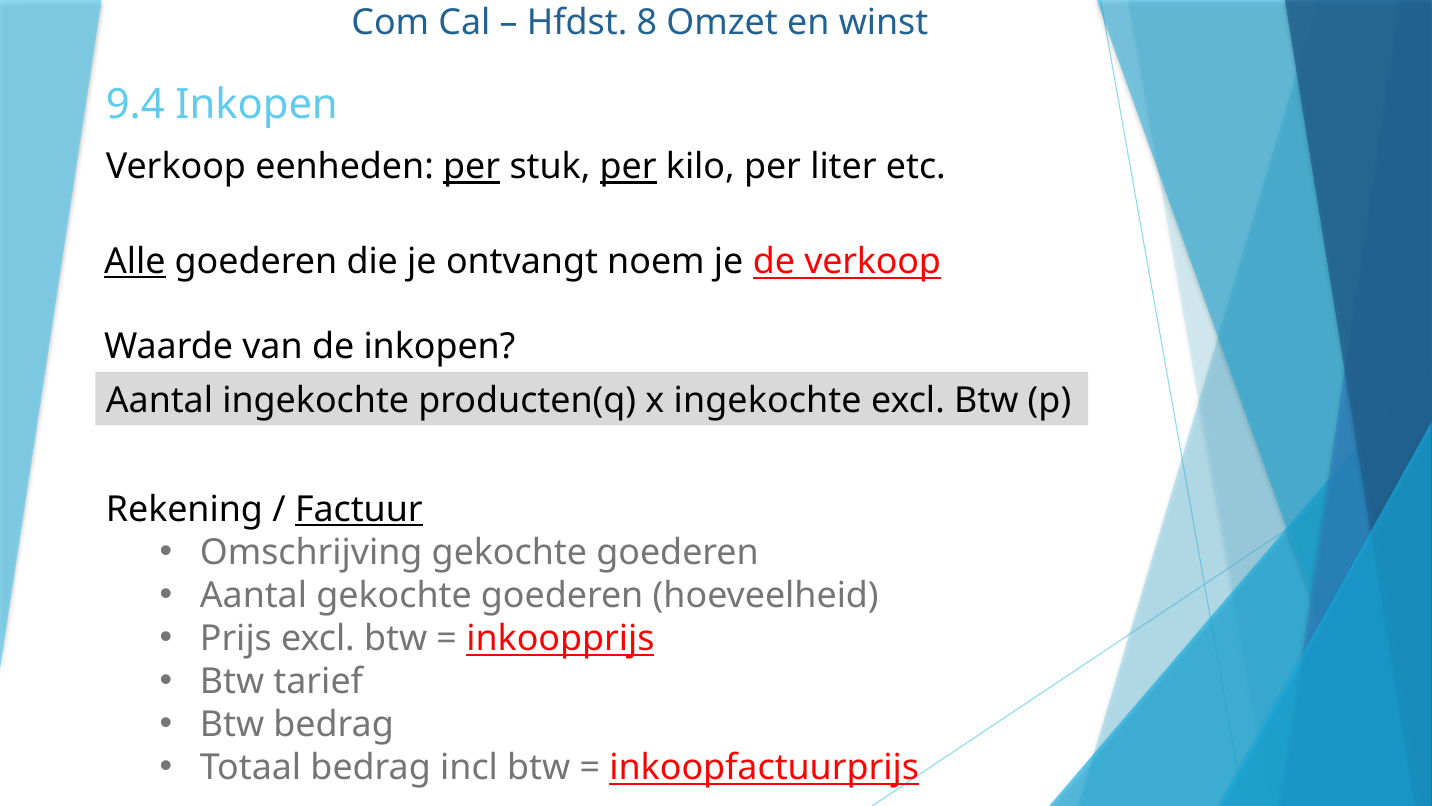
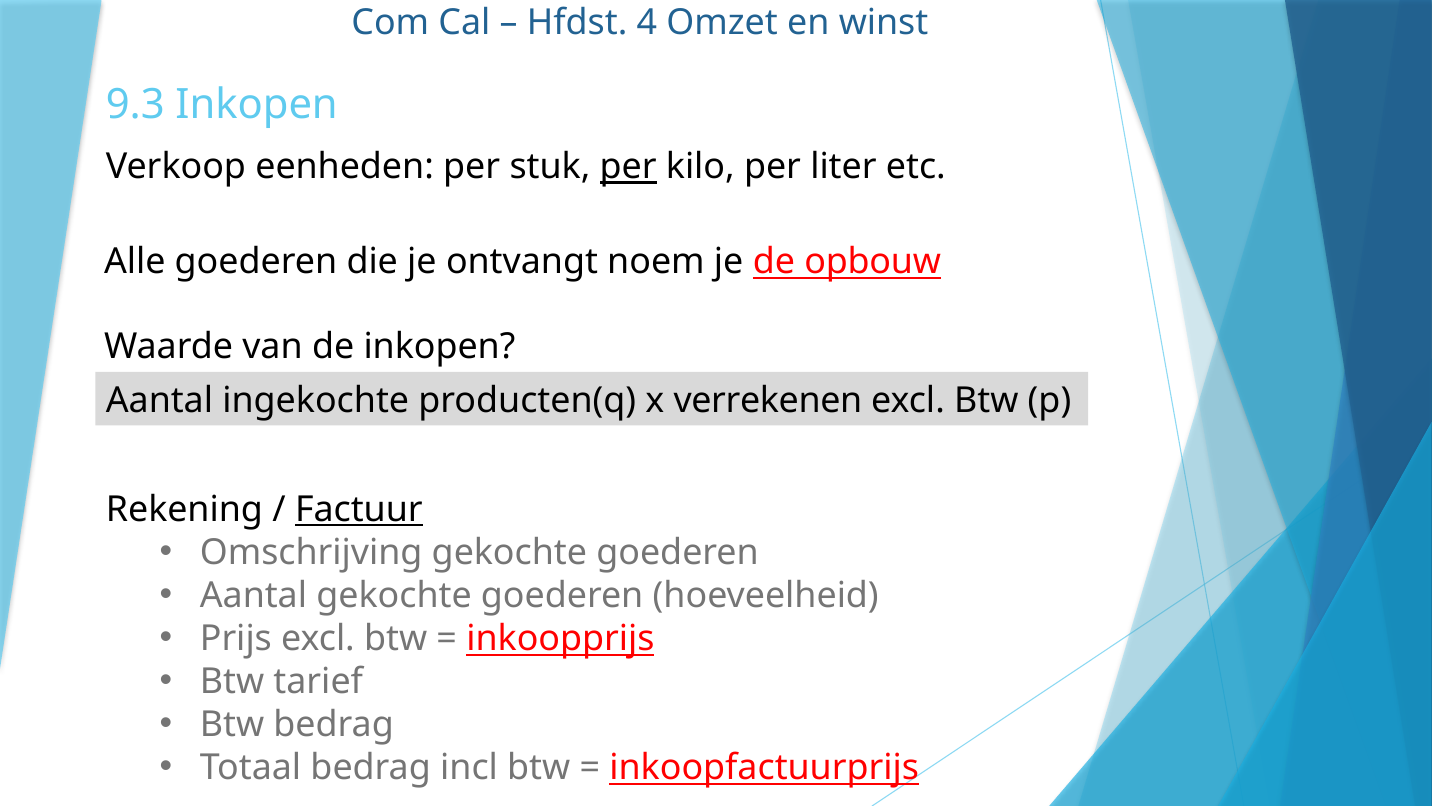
8: 8 -> 4
9.4: 9.4 -> 9.3
per at (472, 167) underline: present -> none
Alle underline: present -> none
de verkoop: verkoop -> opbouw
x ingekochte: ingekochte -> verrekenen
